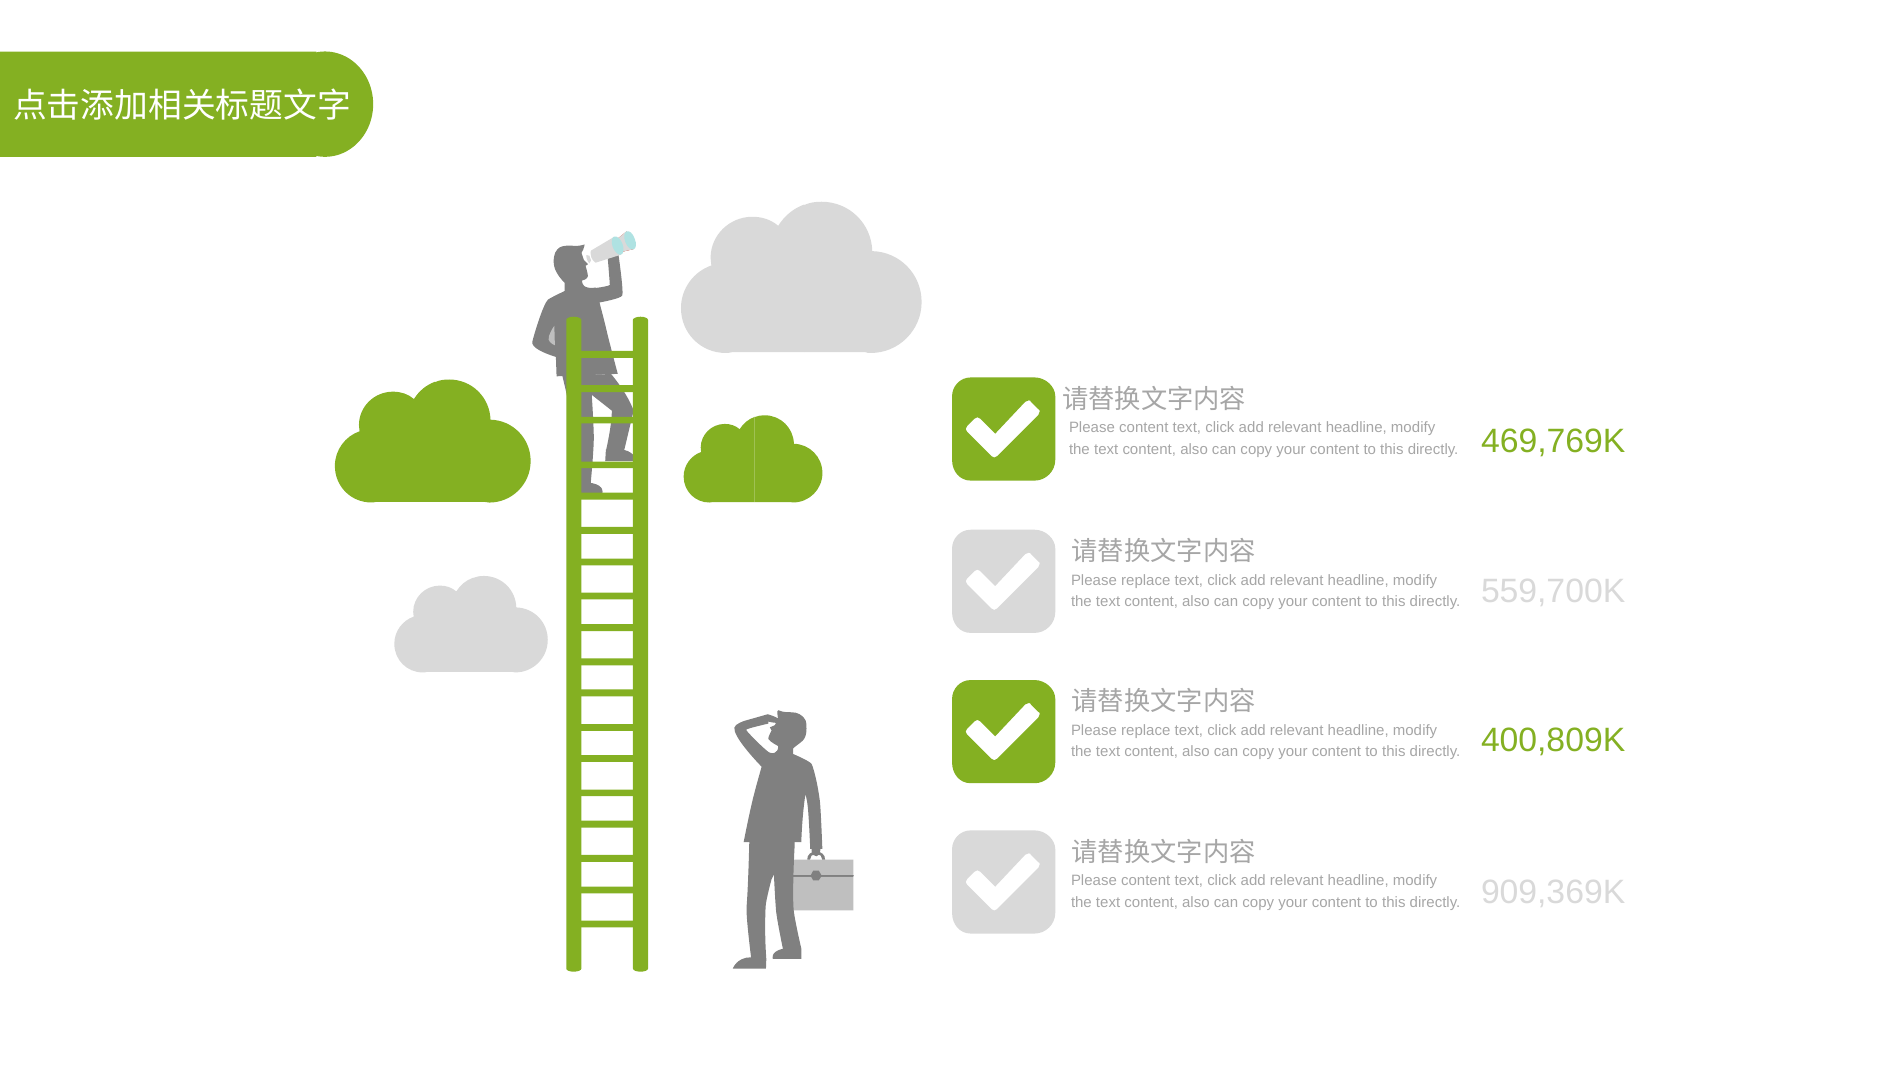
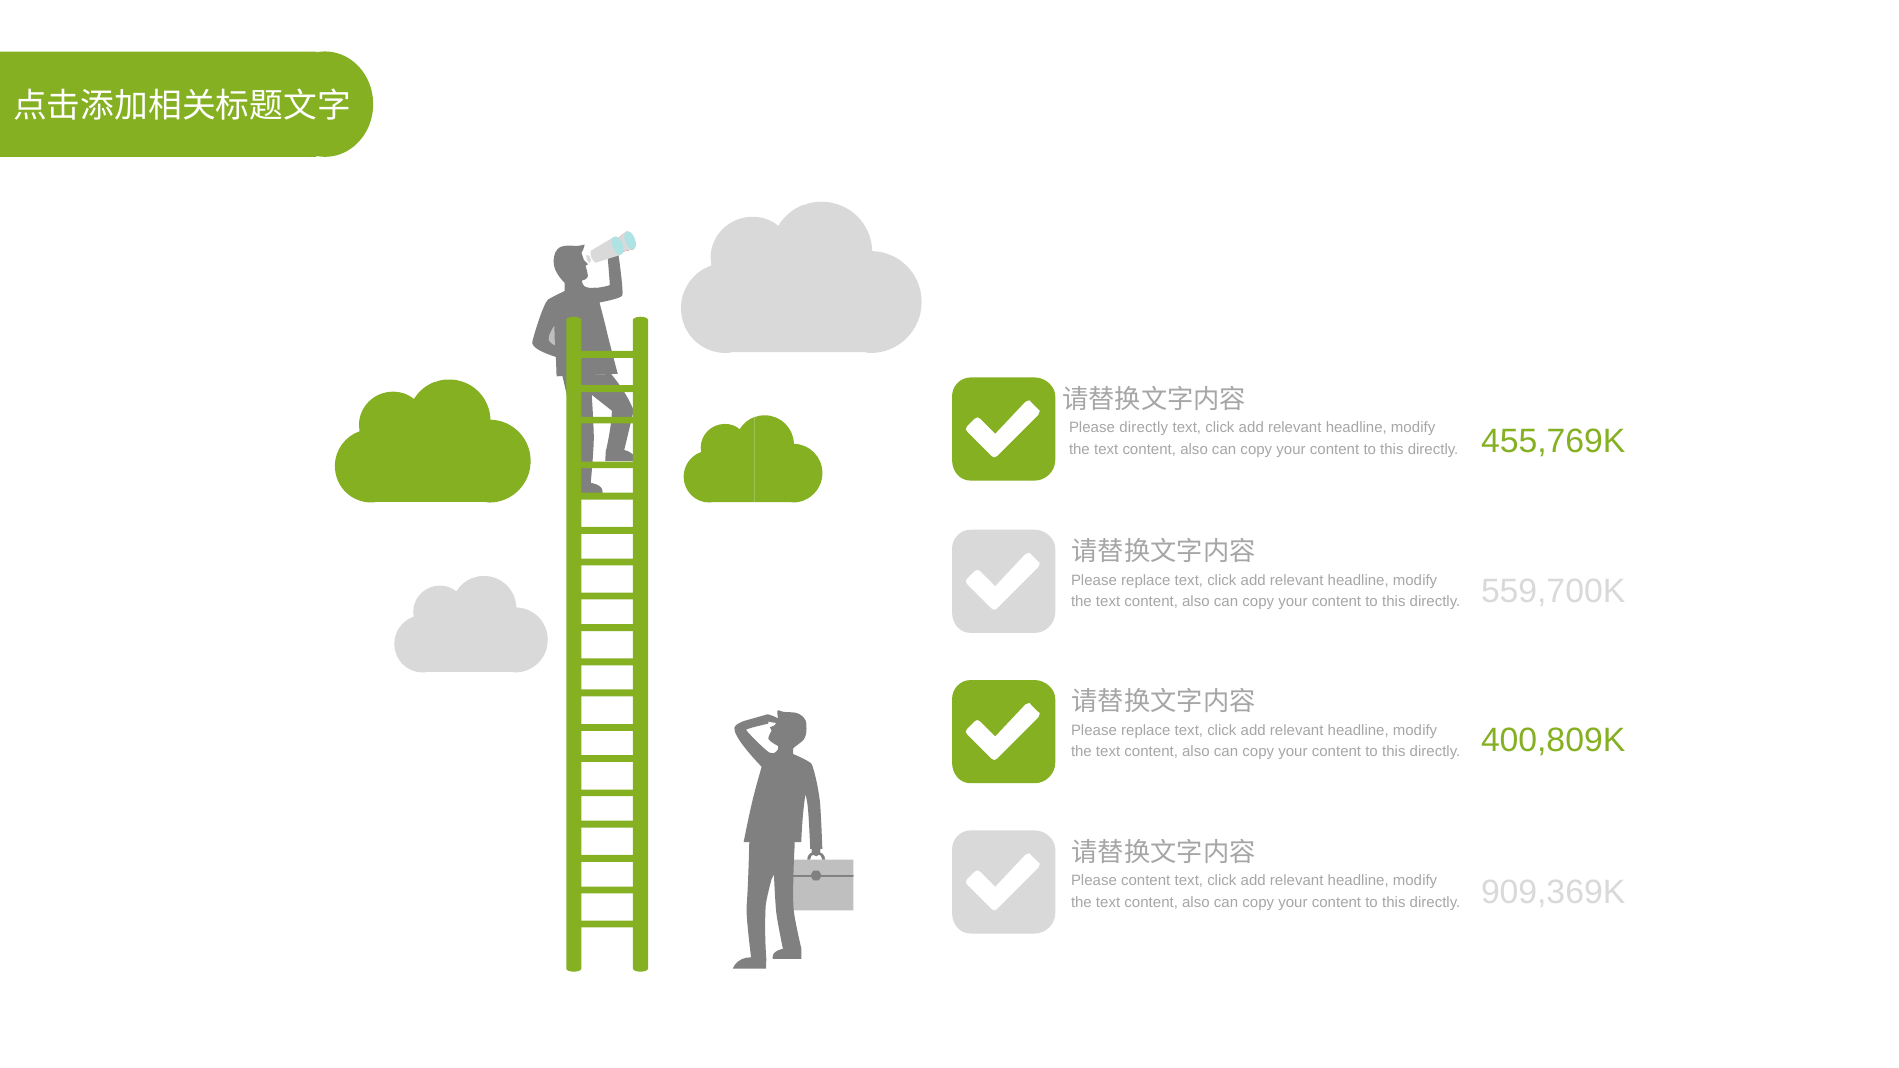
content at (1144, 428): content -> directly
469,769K: 469,769K -> 455,769K
